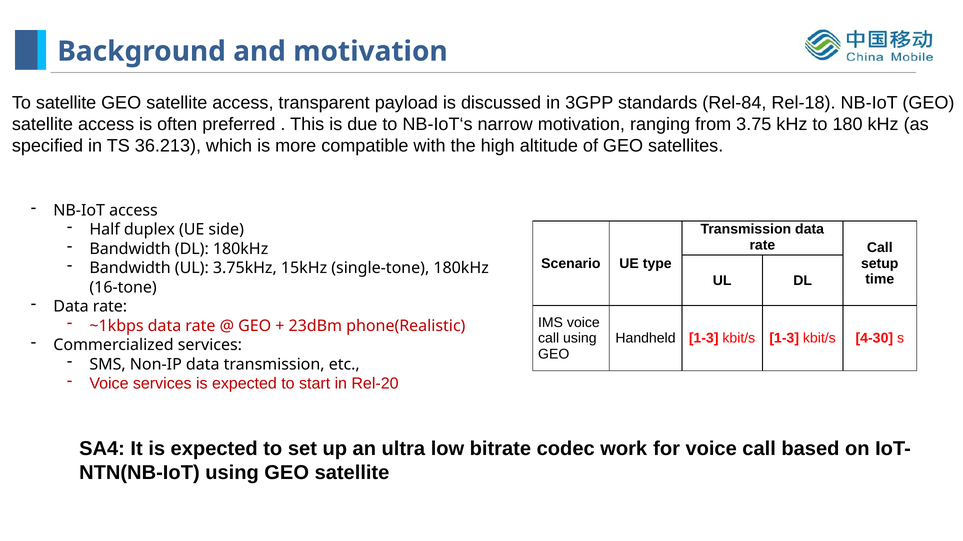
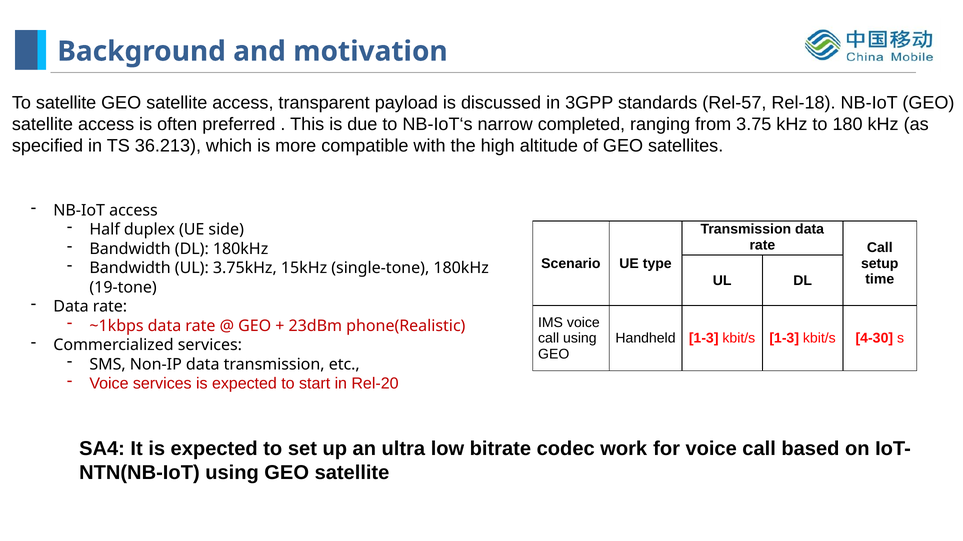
Rel-84: Rel-84 -> Rel-57
narrow motivation: motivation -> completed
16-tone: 16-tone -> 19-tone
